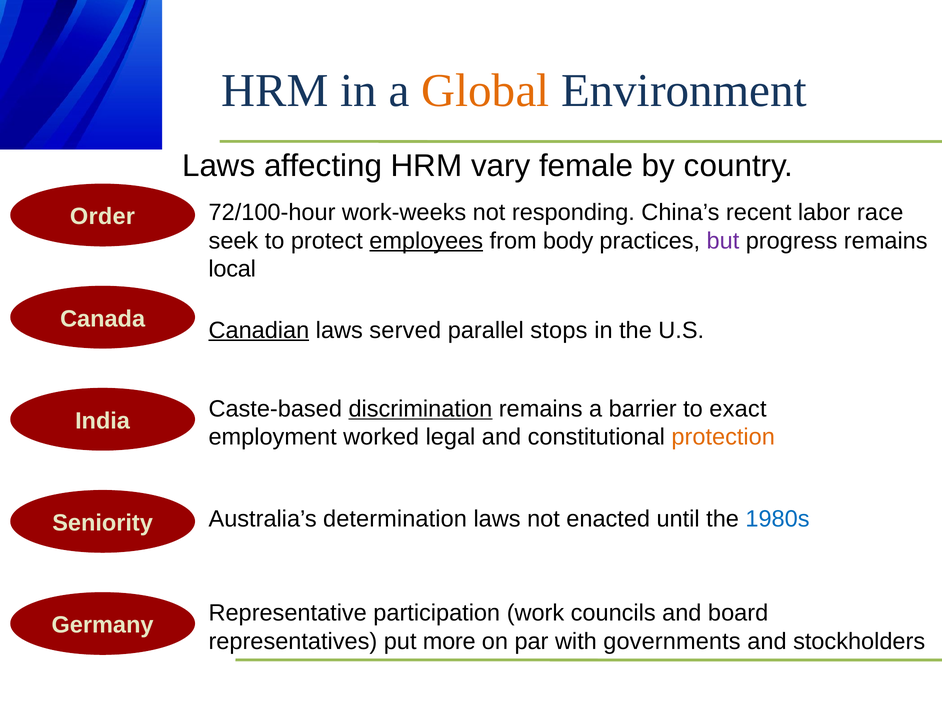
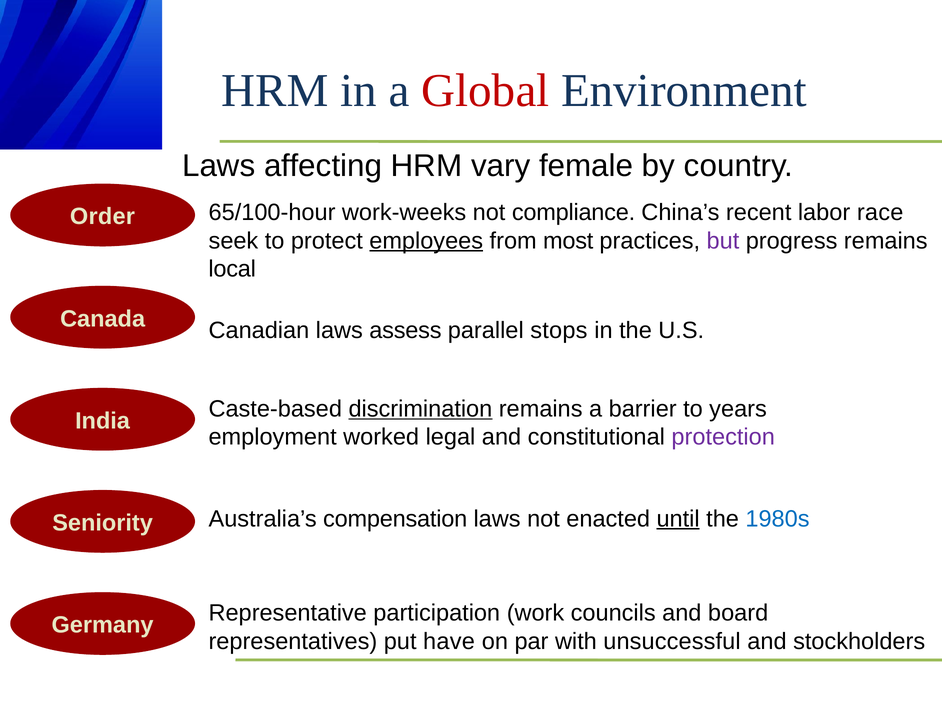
Global colour: orange -> red
72/100-hour: 72/100-hour -> 65/100-hour
responding: responding -> compliance
body: body -> most
Canadian underline: present -> none
served: served -> assess
exact: exact -> years
protection colour: orange -> purple
determination: determination -> compensation
until underline: none -> present
more: more -> have
governments: governments -> unsuccessful
